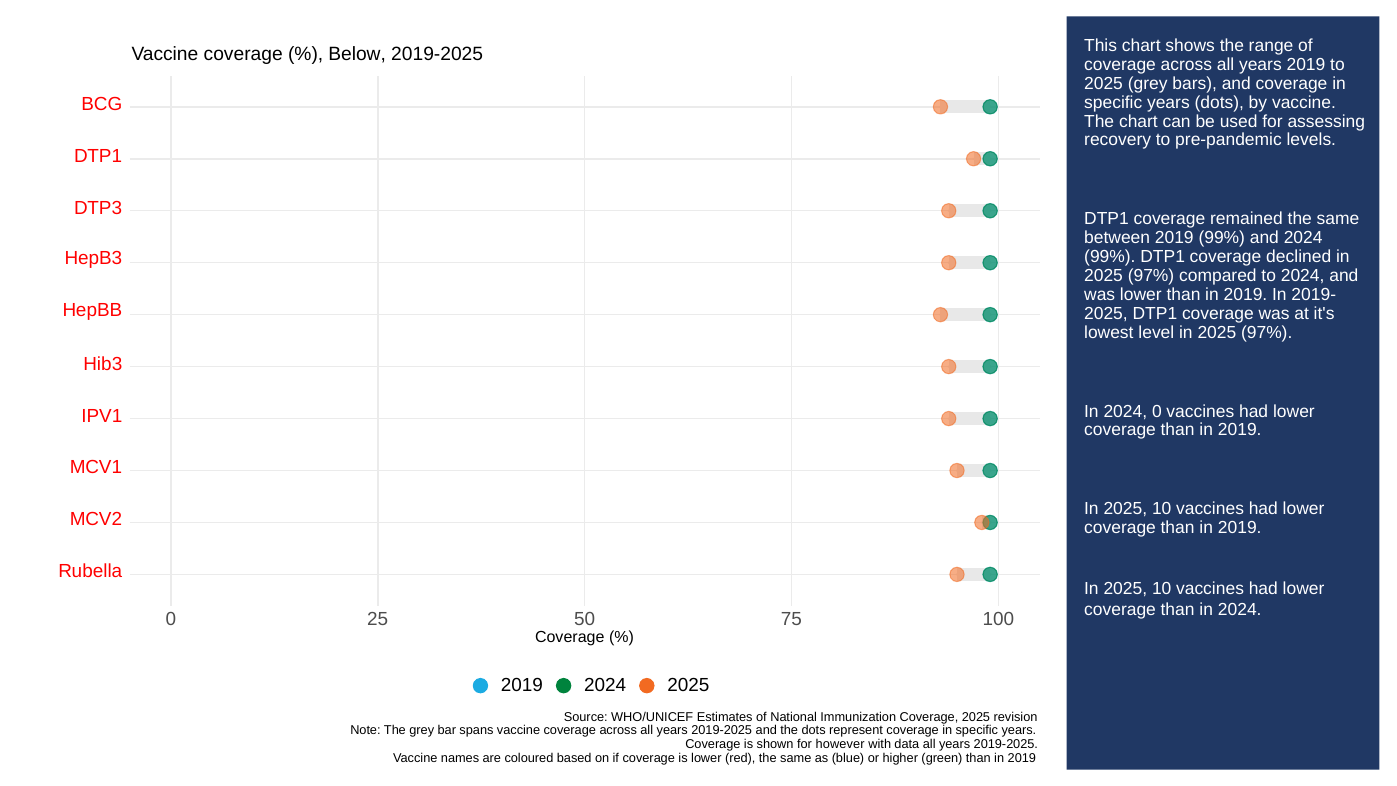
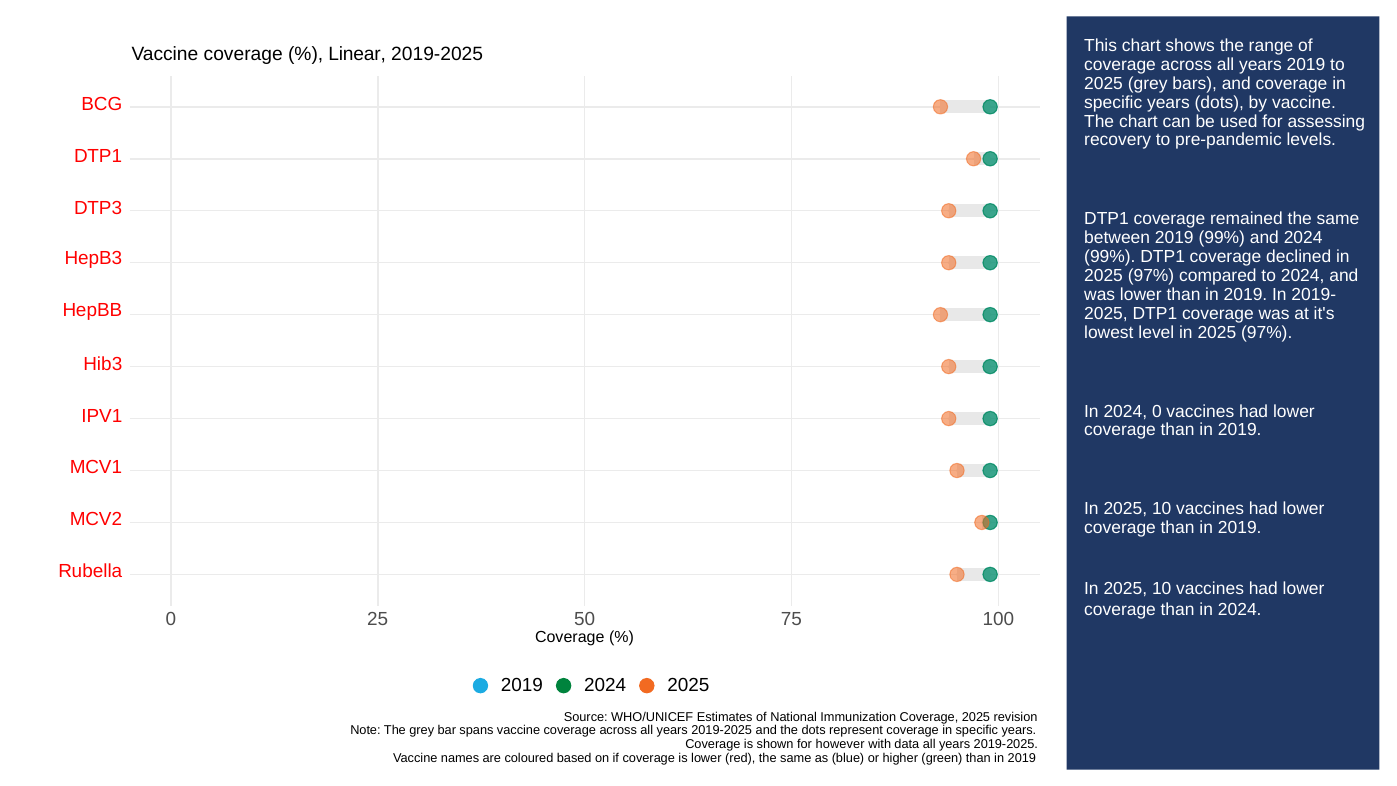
Below: Below -> Linear
